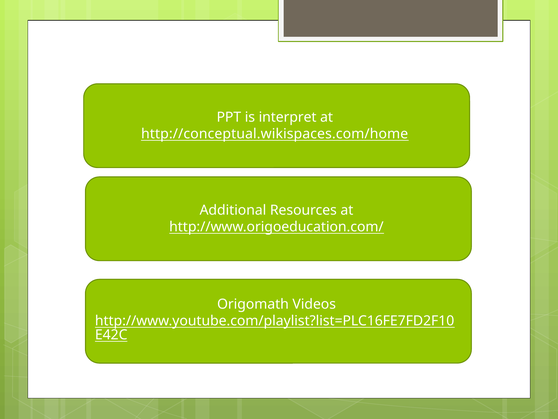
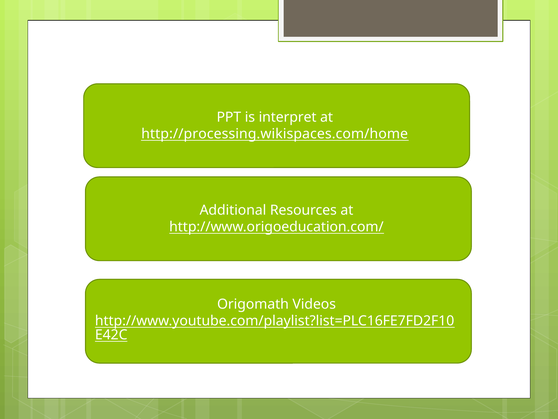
http://conceptual.wikispaces.com/home: http://conceptual.wikispaces.com/home -> http://processing.wikispaces.com/home
